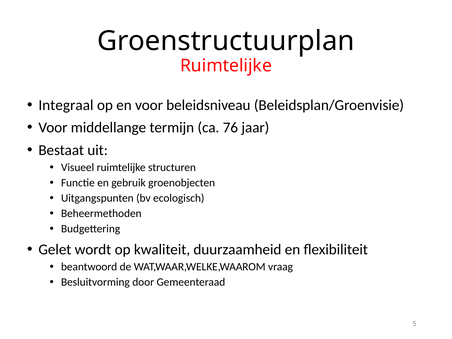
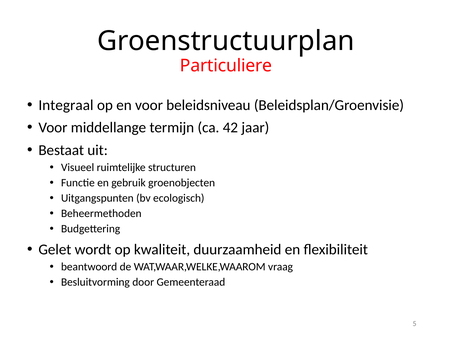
Ruimtelijke at (226, 66): Ruimtelijke -> Particuliere
76: 76 -> 42
